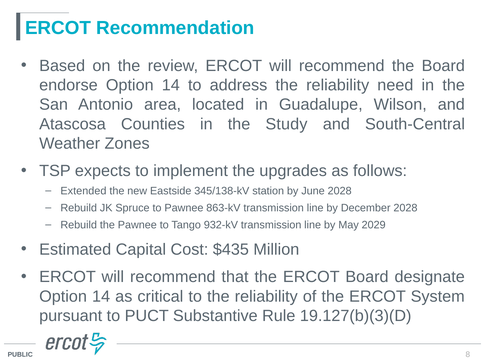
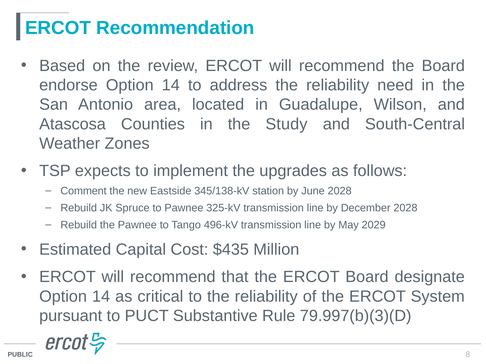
Extended: Extended -> Comment
863-kV: 863-kV -> 325-kV
932-kV: 932-kV -> 496-kV
19.127(b)(3)(D: 19.127(b)(3)(D -> 79.997(b)(3)(D
